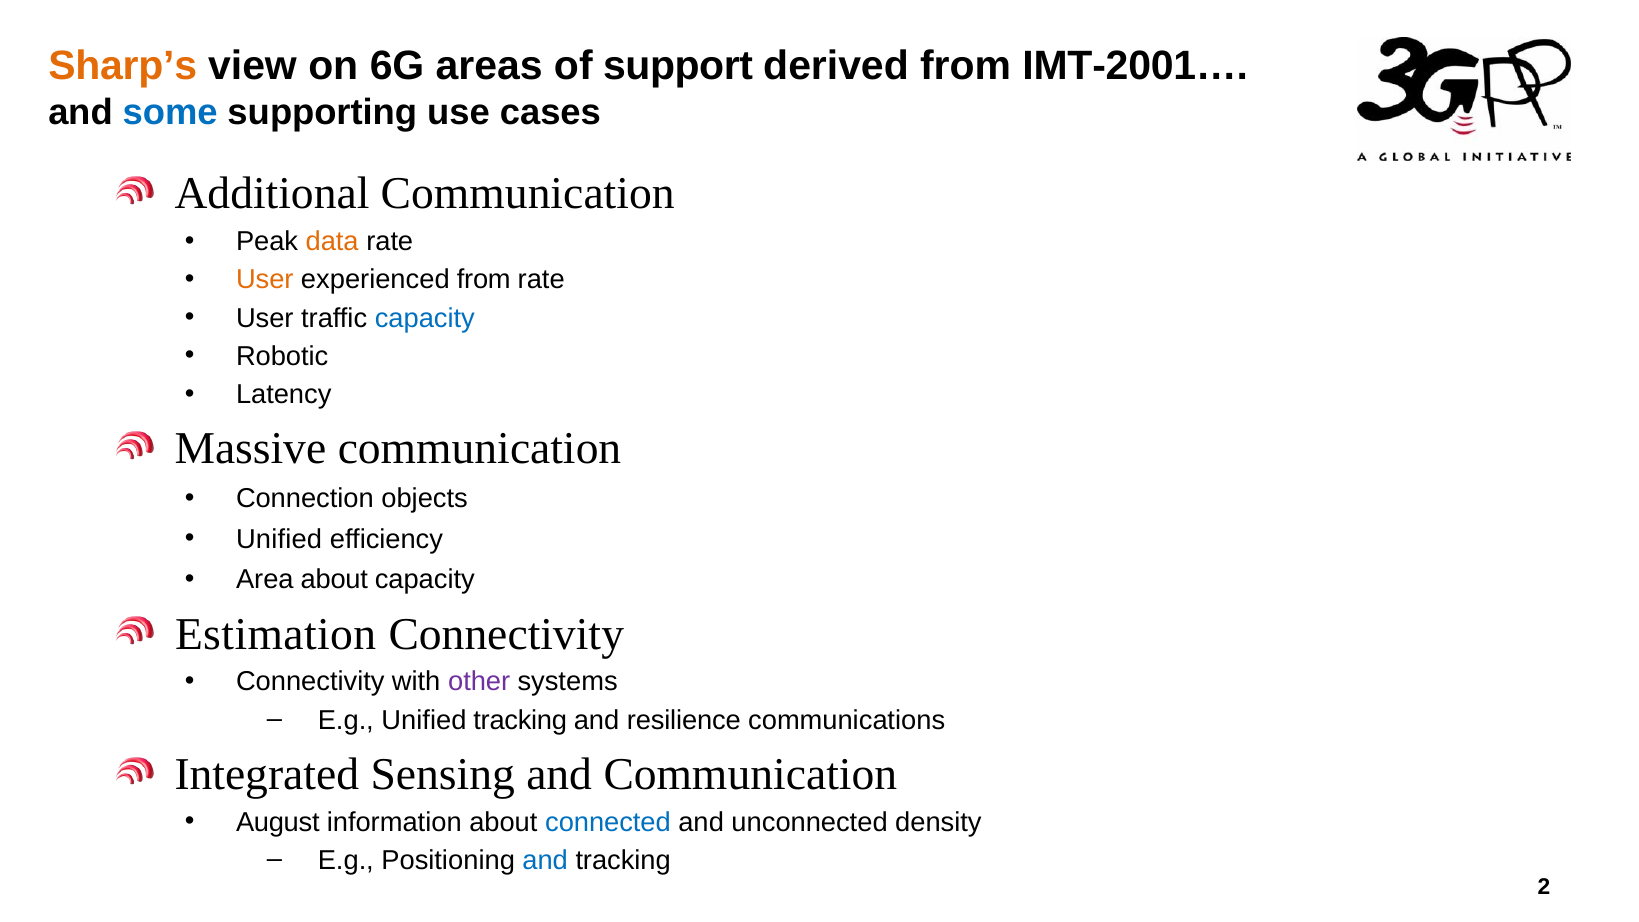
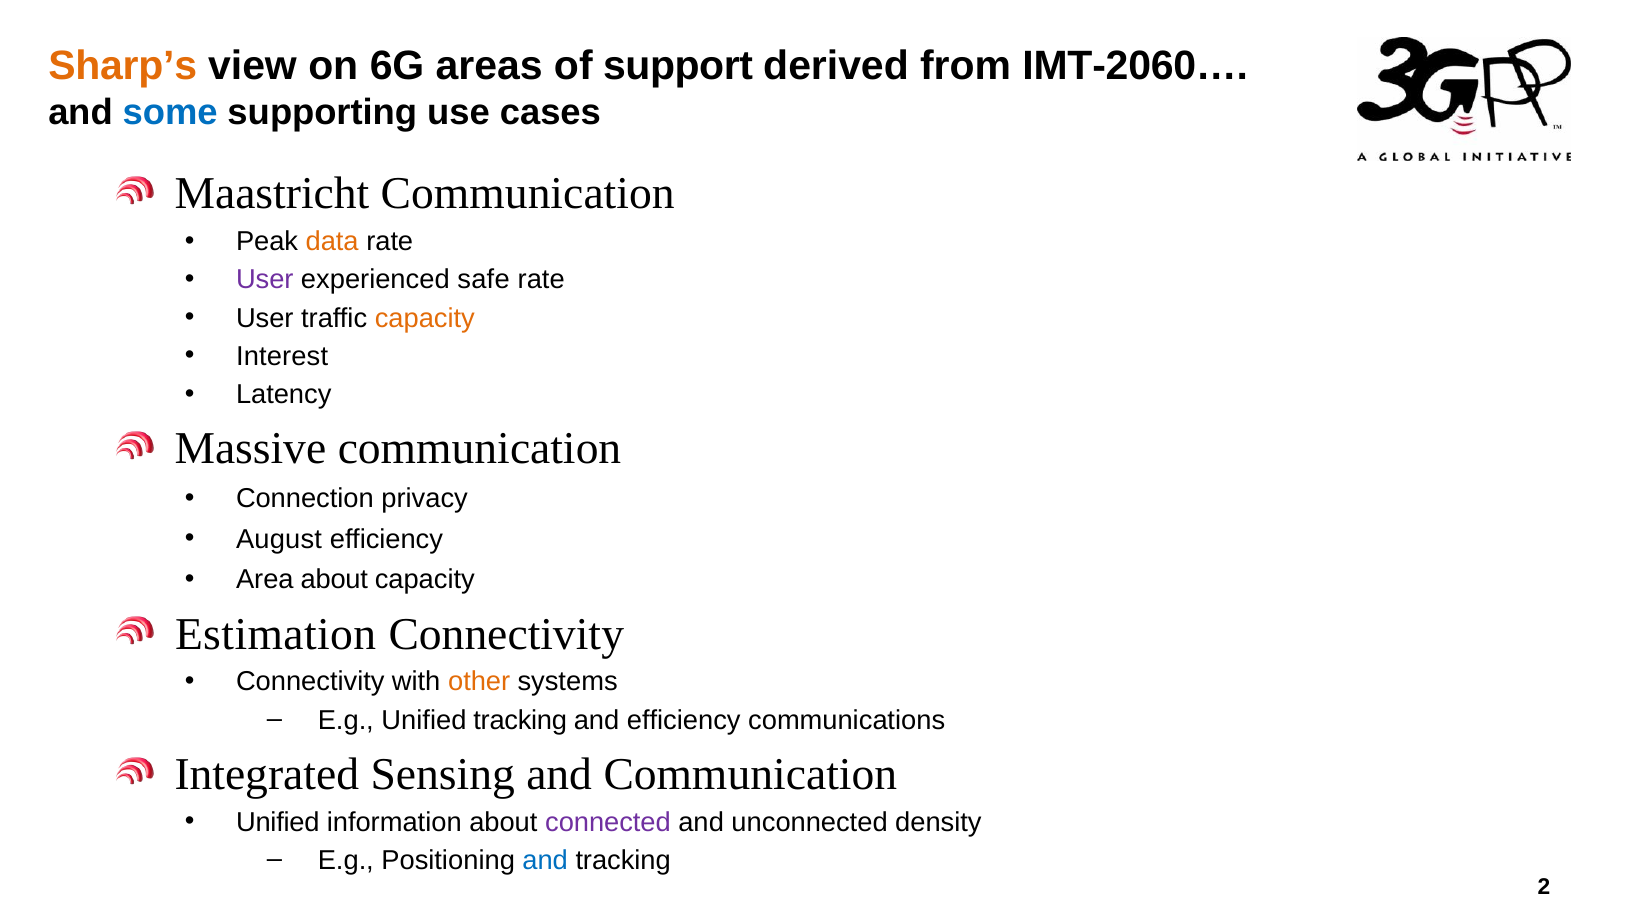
IMT-2001…: IMT-2001… -> IMT-2060…
Additional: Additional -> Maastricht
User at (265, 280) colour: orange -> purple
experienced from: from -> safe
capacity at (425, 318) colour: blue -> orange
Robotic: Robotic -> Interest
objects: objects -> privacy
Unified at (279, 539): Unified -> August
other colour: purple -> orange
and resilience: resilience -> efficiency
August at (278, 822): August -> Unified
connected colour: blue -> purple
